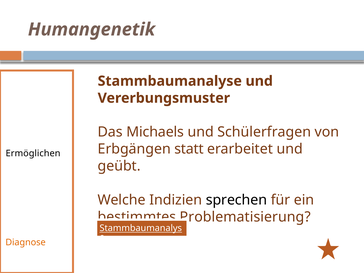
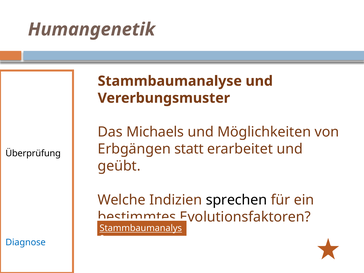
Schülerfragen: Schülerfragen -> Möglichkeiten
Ermöglichen: Ermöglichen -> Überprüfung
Problematisierung: Problematisierung -> Evolutionsfaktoren
Diagnose at (26, 242) colour: orange -> blue
